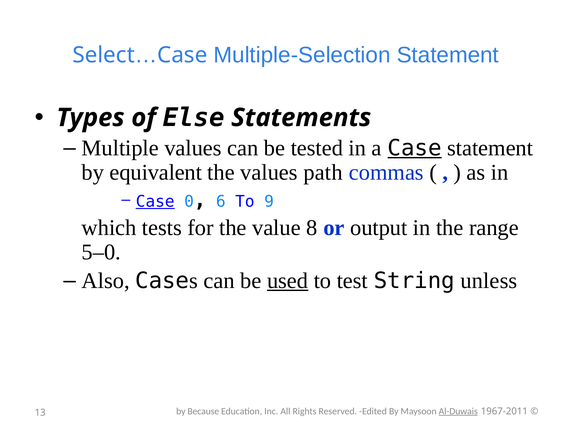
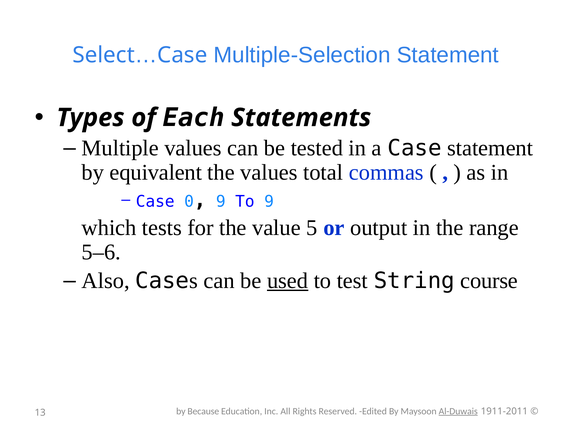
Else: Else -> Each
Case at (415, 148) underline: present -> none
path: path -> total
Case at (155, 202) underline: present -> none
6 at (221, 202): 6 -> 9
8: 8 -> 5
5–0: 5–0 -> 5–6
unless: unless -> course
1967-2011: 1967-2011 -> 1911-2011
